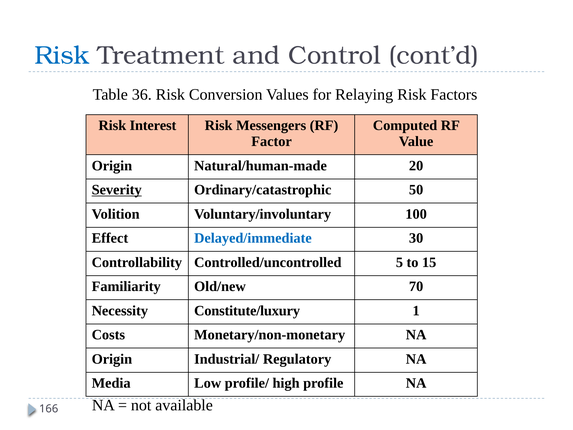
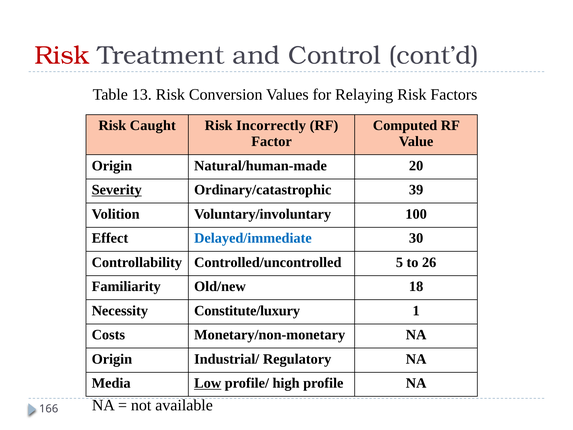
Risk at (62, 55) colour: blue -> red
36: 36 -> 13
Interest: Interest -> Caught
Messengers: Messengers -> Incorrectly
50: 50 -> 39
15: 15 -> 26
70: 70 -> 18
Low underline: none -> present
